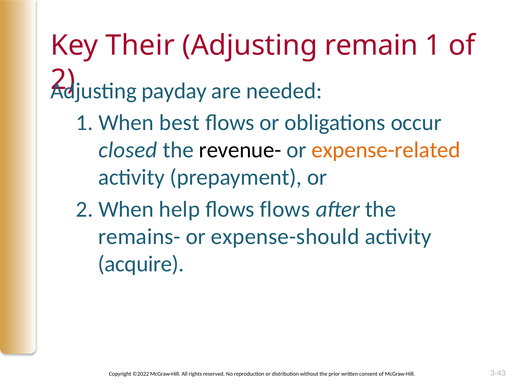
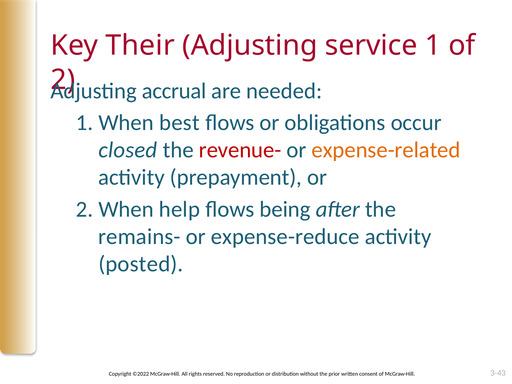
remain: remain -> service
payday: payday -> accrual
revenue- colour: black -> red
flows flows: flows -> being
expense-should: expense-should -> expense-reduce
acquire: acquire -> posted
